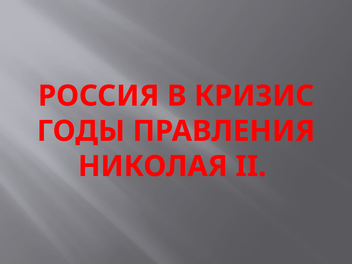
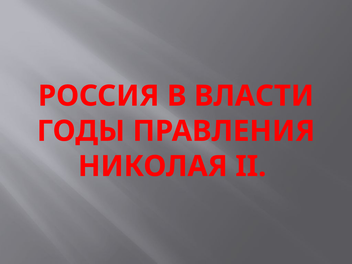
КРИЗИС: КРИЗИС -> ВЛАСТИ
